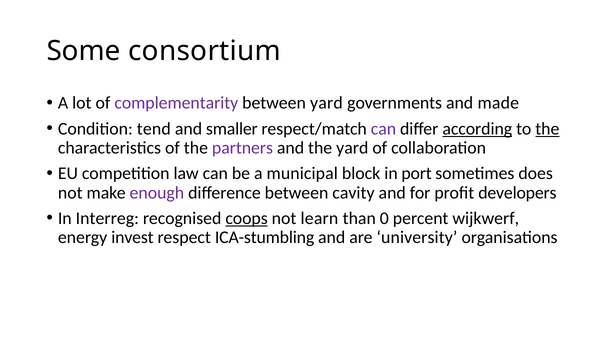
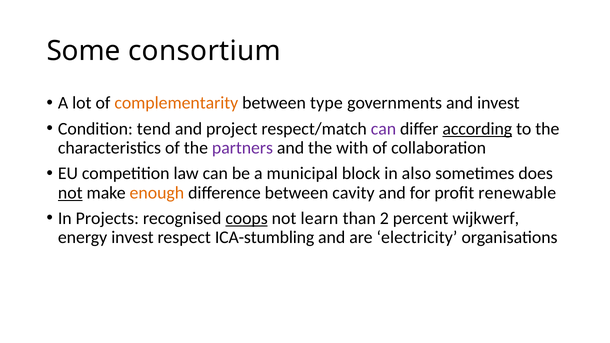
complementarity colour: purple -> orange
between yard: yard -> type
and made: made -> invest
smaller: smaller -> project
the at (547, 129) underline: present -> none
the yard: yard -> with
port: port -> also
not at (70, 193) underline: none -> present
enough colour: purple -> orange
developers: developers -> renewable
Interreg: Interreg -> Projects
0: 0 -> 2
university: university -> electricity
